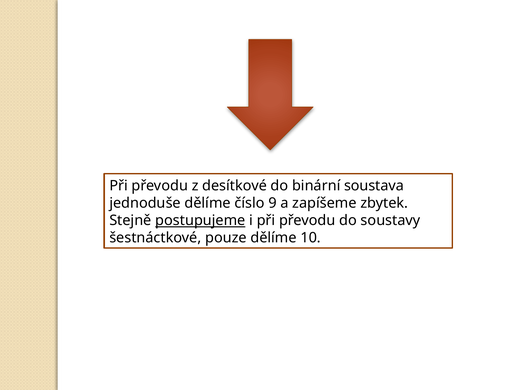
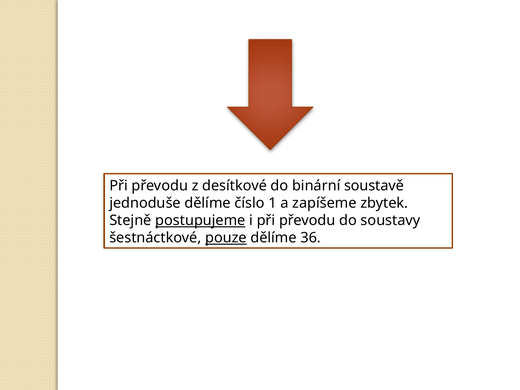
soustava: soustava -> soustavě
9: 9 -> 1
pouze underline: none -> present
10: 10 -> 36
